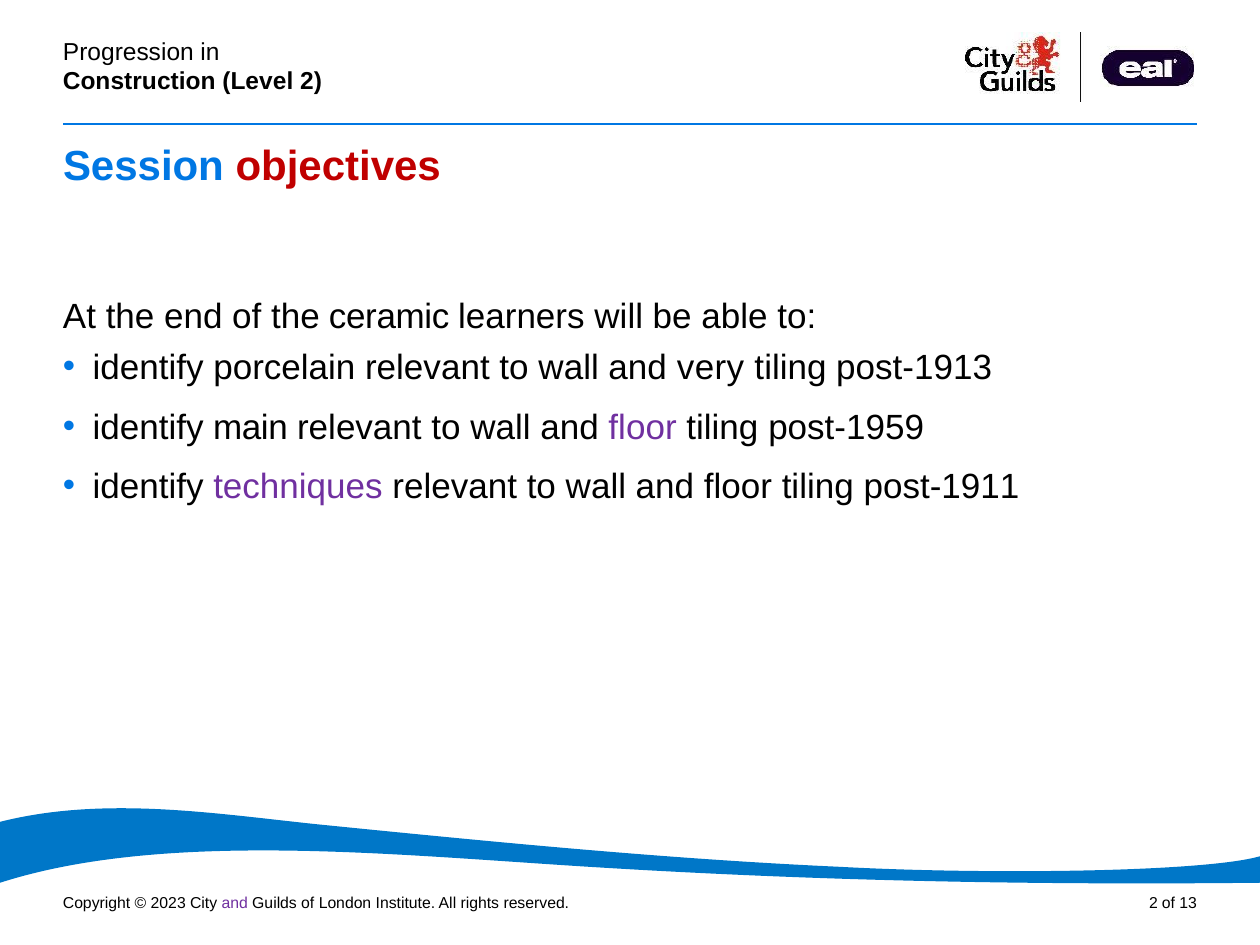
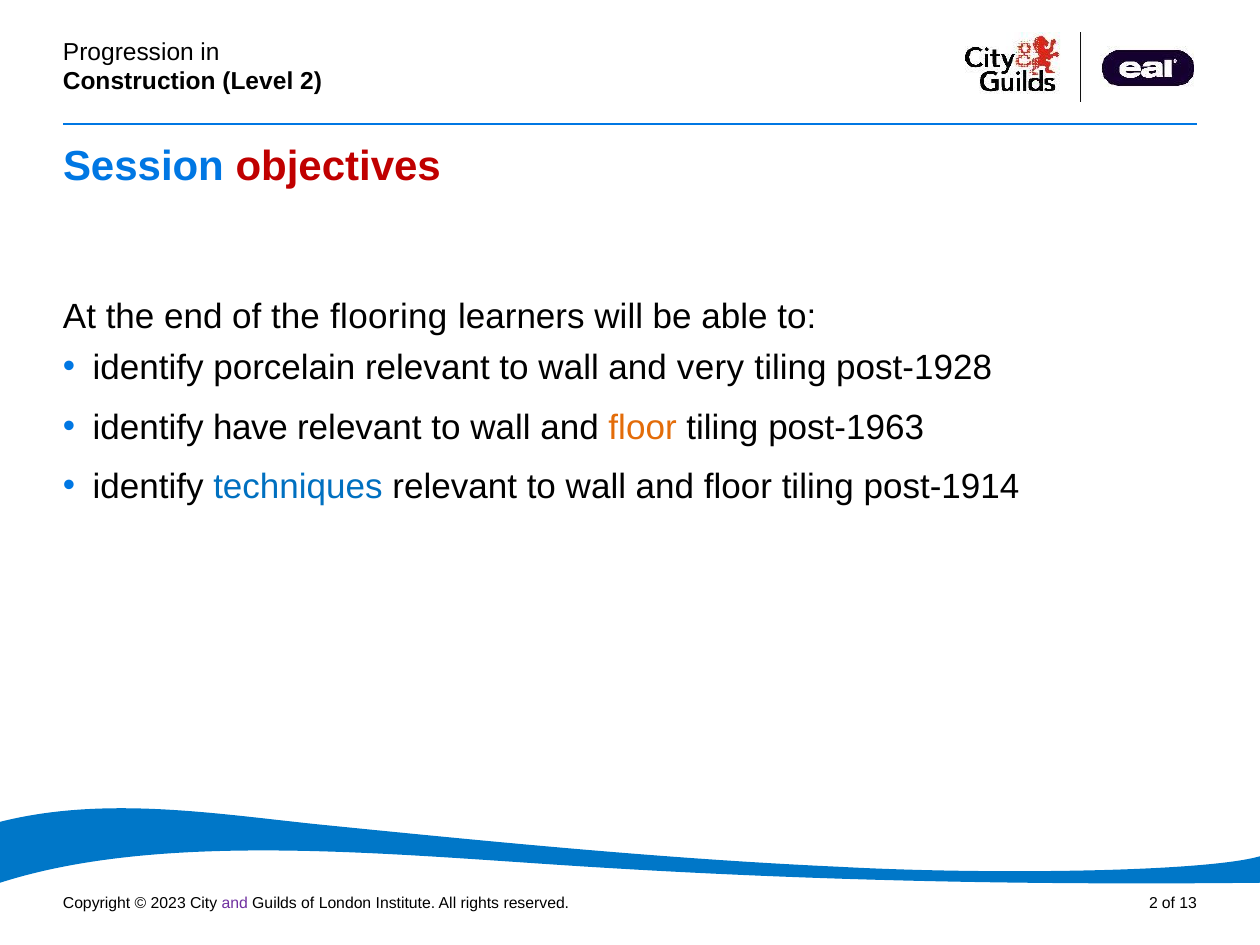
ceramic: ceramic -> flooring
post-1913: post-1913 -> post-1928
main: main -> have
floor at (643, 428) colour: purple -> orange
post-1959: post-1959 -> post-1963
techniques colour: purple -> blue
post-1911: post-1911 -> post-1914
